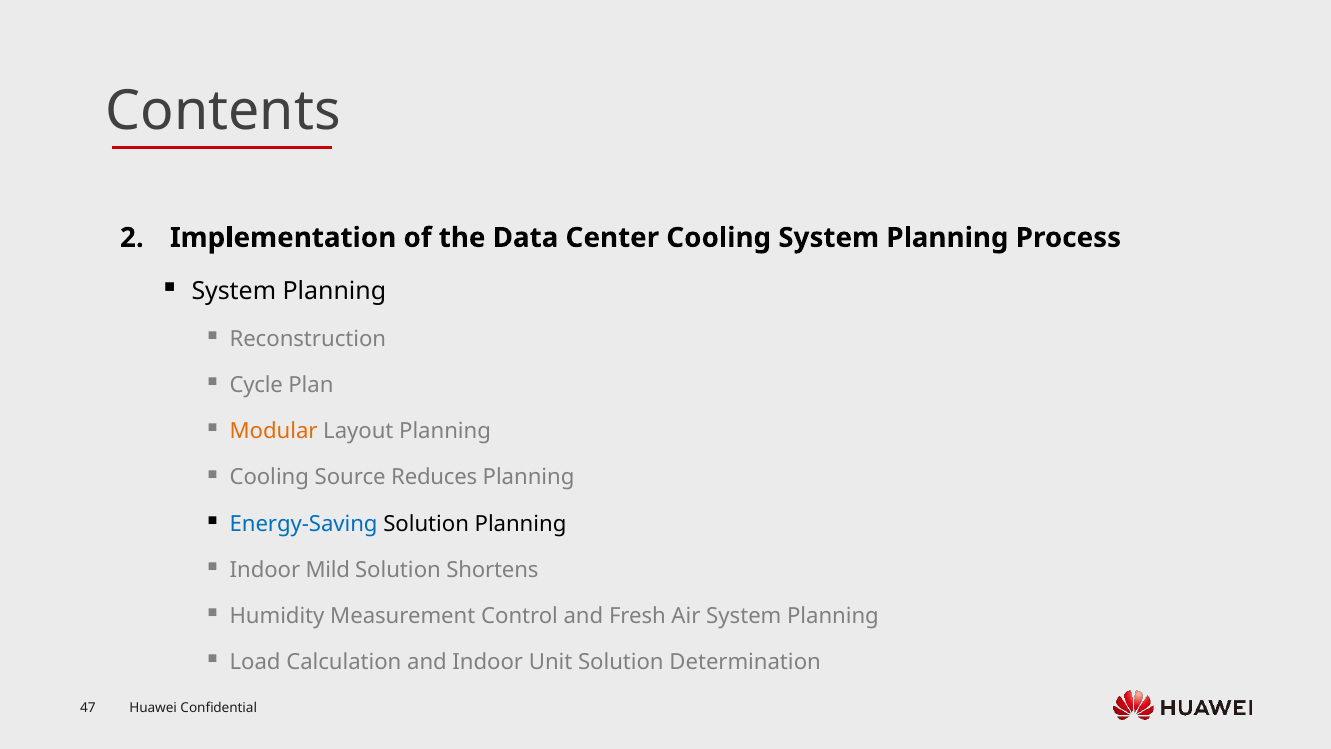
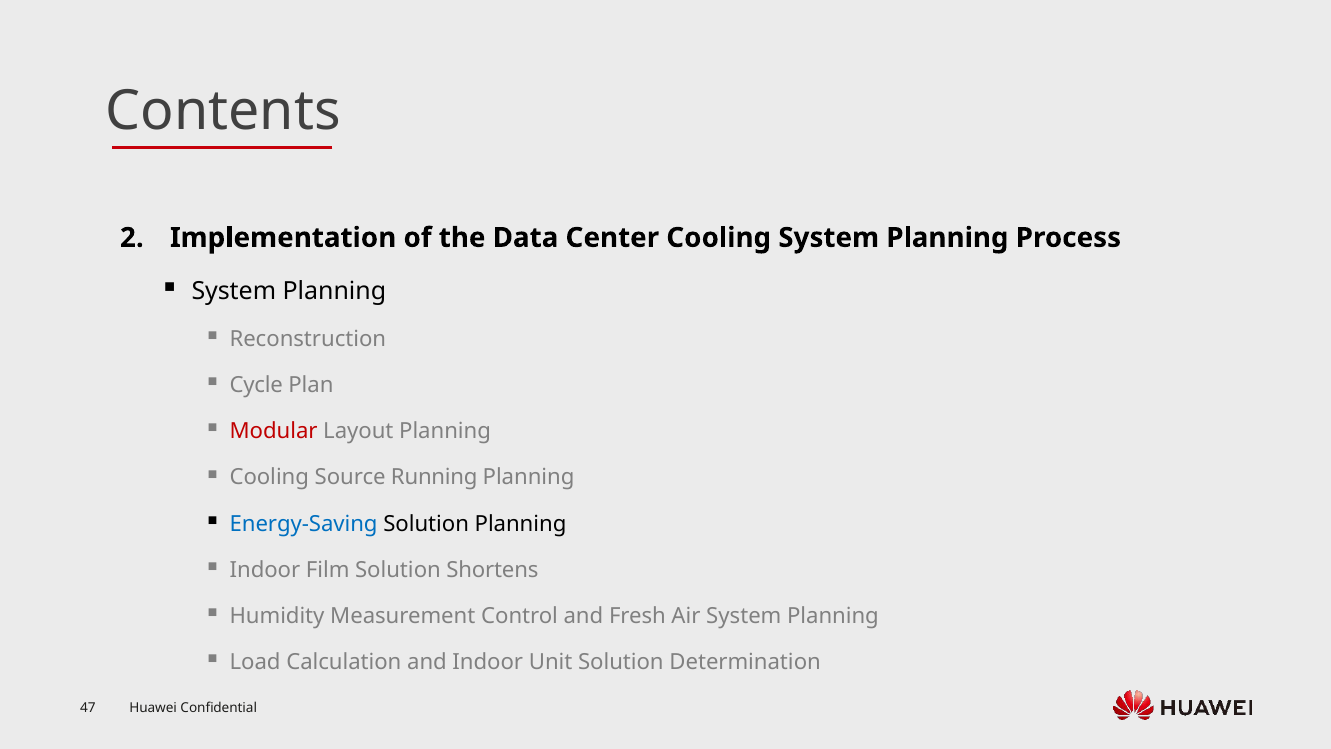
Modular colour: orange -> red
Reduces: Reduces -> Running
Mild: Mild -> Film
